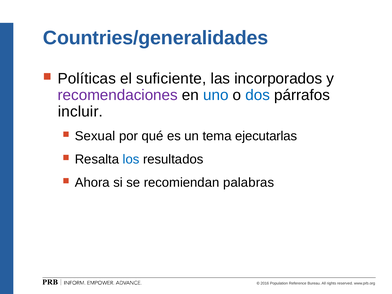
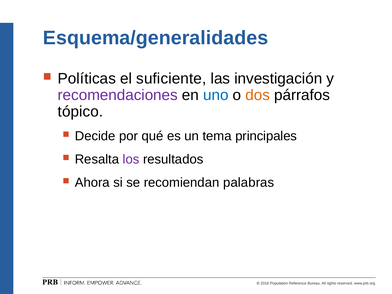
Countries/generalidades: Countries/generalidades -> Esquema/generalidades
incorporados: incorporados -> investigación
dos colour: blue -> orange
incluir: incluir -> tópico
Sexual: Sexual -> Decide
ejecutarlas: ejecutarlas -> principales
los colour: blue -> purple
